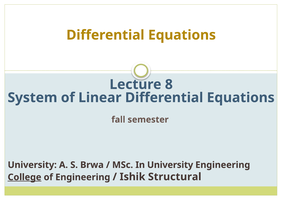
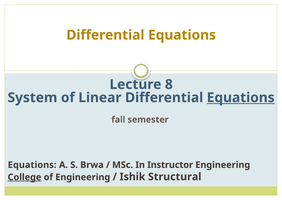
Equations at (241, 97) underline: none -> present
University at (32, 165): University -> Equations
In University: University -> Instructor
